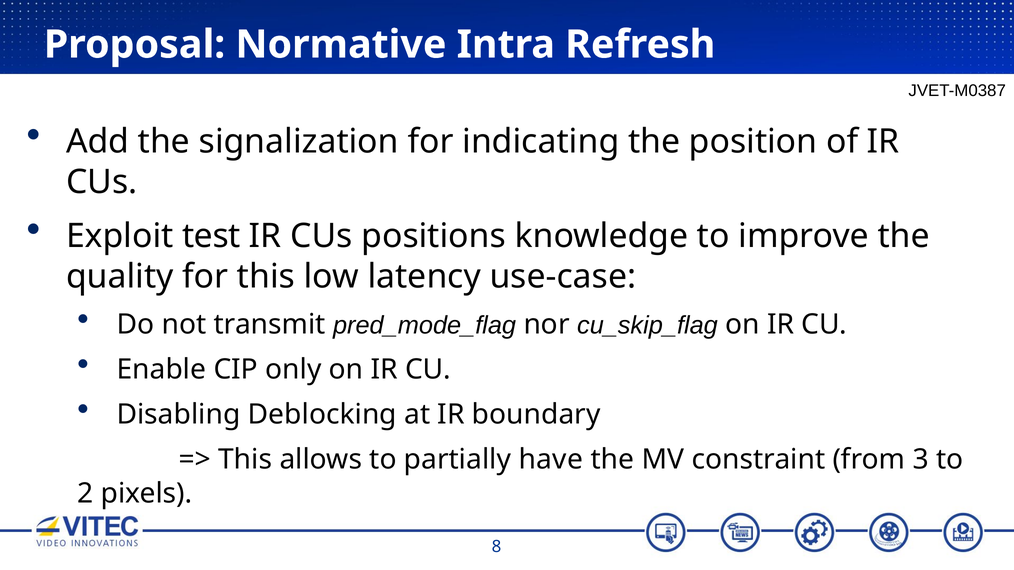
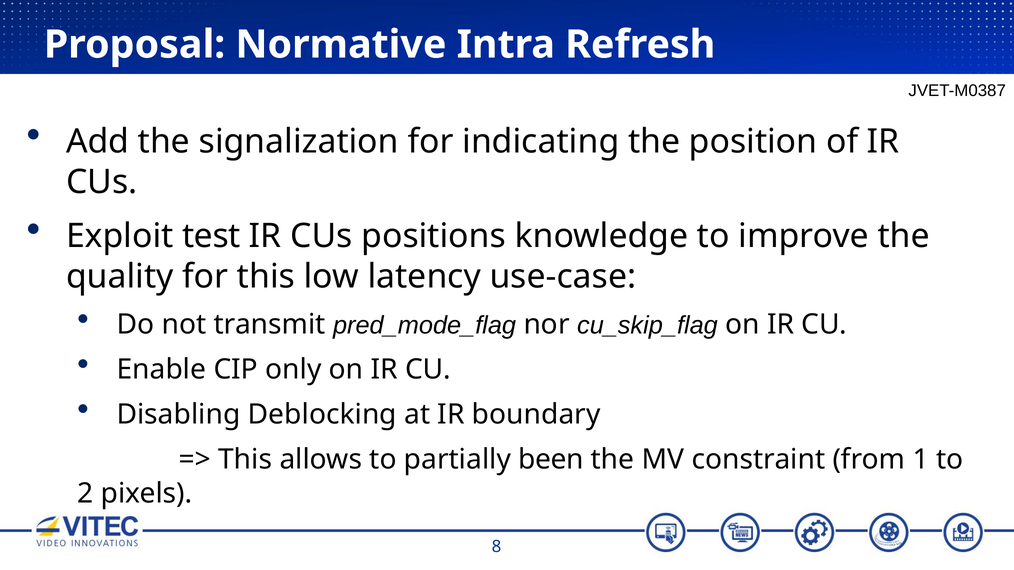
have: have -> been
3: 3 -> 1
